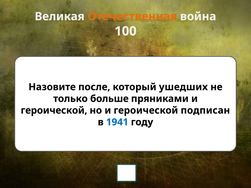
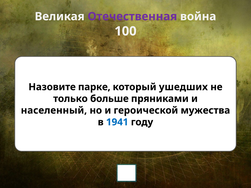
Отечественная colour: orange -> purple
после: после -> парке
героической at (54, 111): героической -> населенный
подписан: подписан -> мужества
